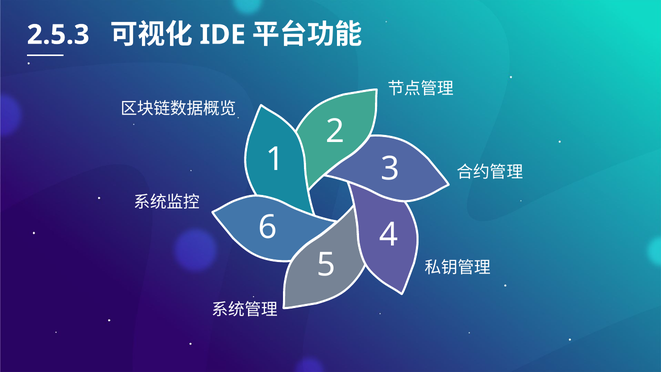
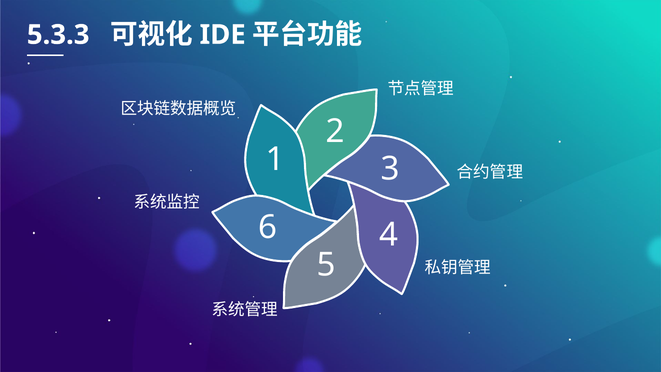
2.5.3: 2.5.3 -> 5.3.3
